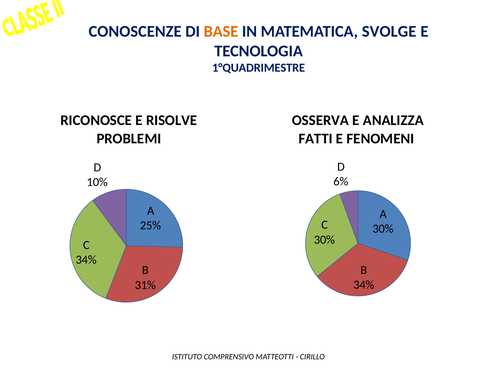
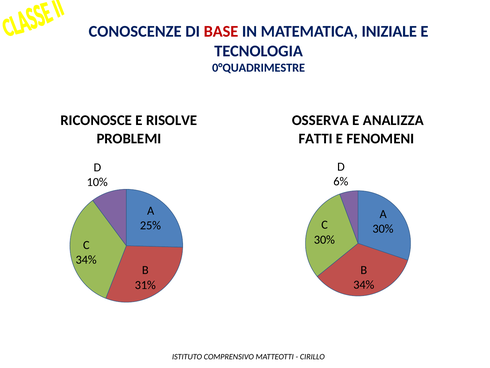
BASE colour: orange -> red
SVOLGE: SVOLGE -> INIZIALE
1°QUADRIMESTRE: 1°QUADRIMESTRE -> 0°QUADRIMESTRE
